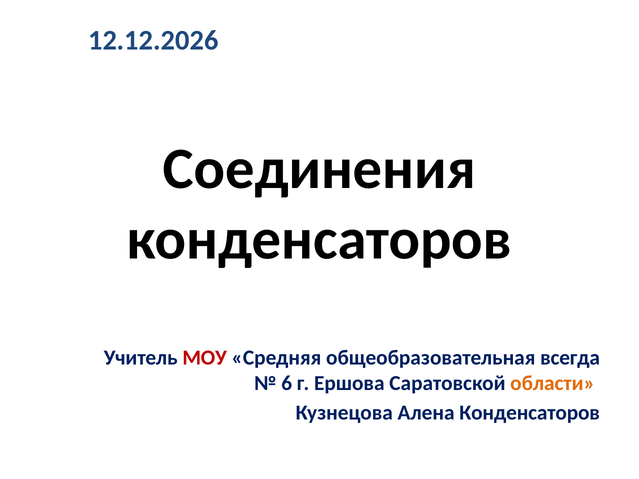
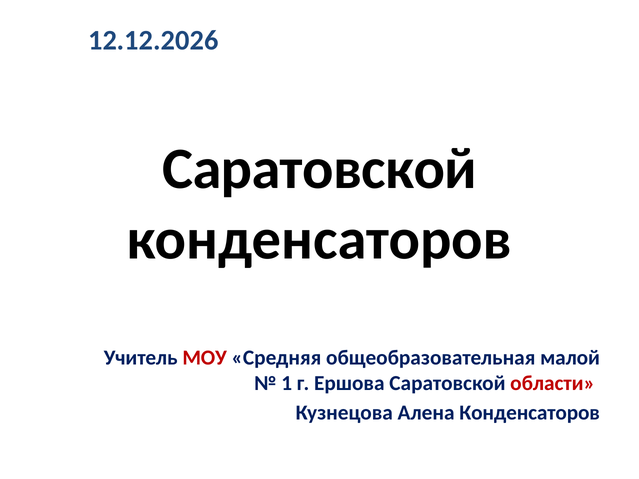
Соединения at (319, 169): Соединения -> Саратовской
всегда: всегда -> малой
6: 6 -> 1
области colour: orange -> red
